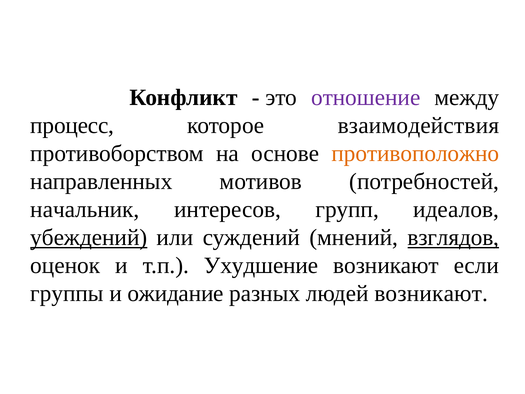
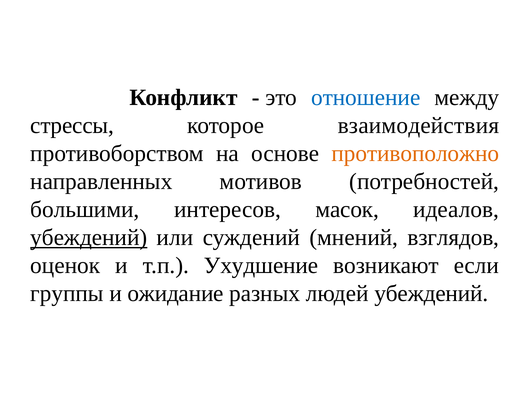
отношение colour: purple -> blue
процесс: процесс -> стрессы
начальник: начальник -> большими
групп: групп -> масок
взглядов underline: present -> none
людей возникают: возникают -> убеждений
